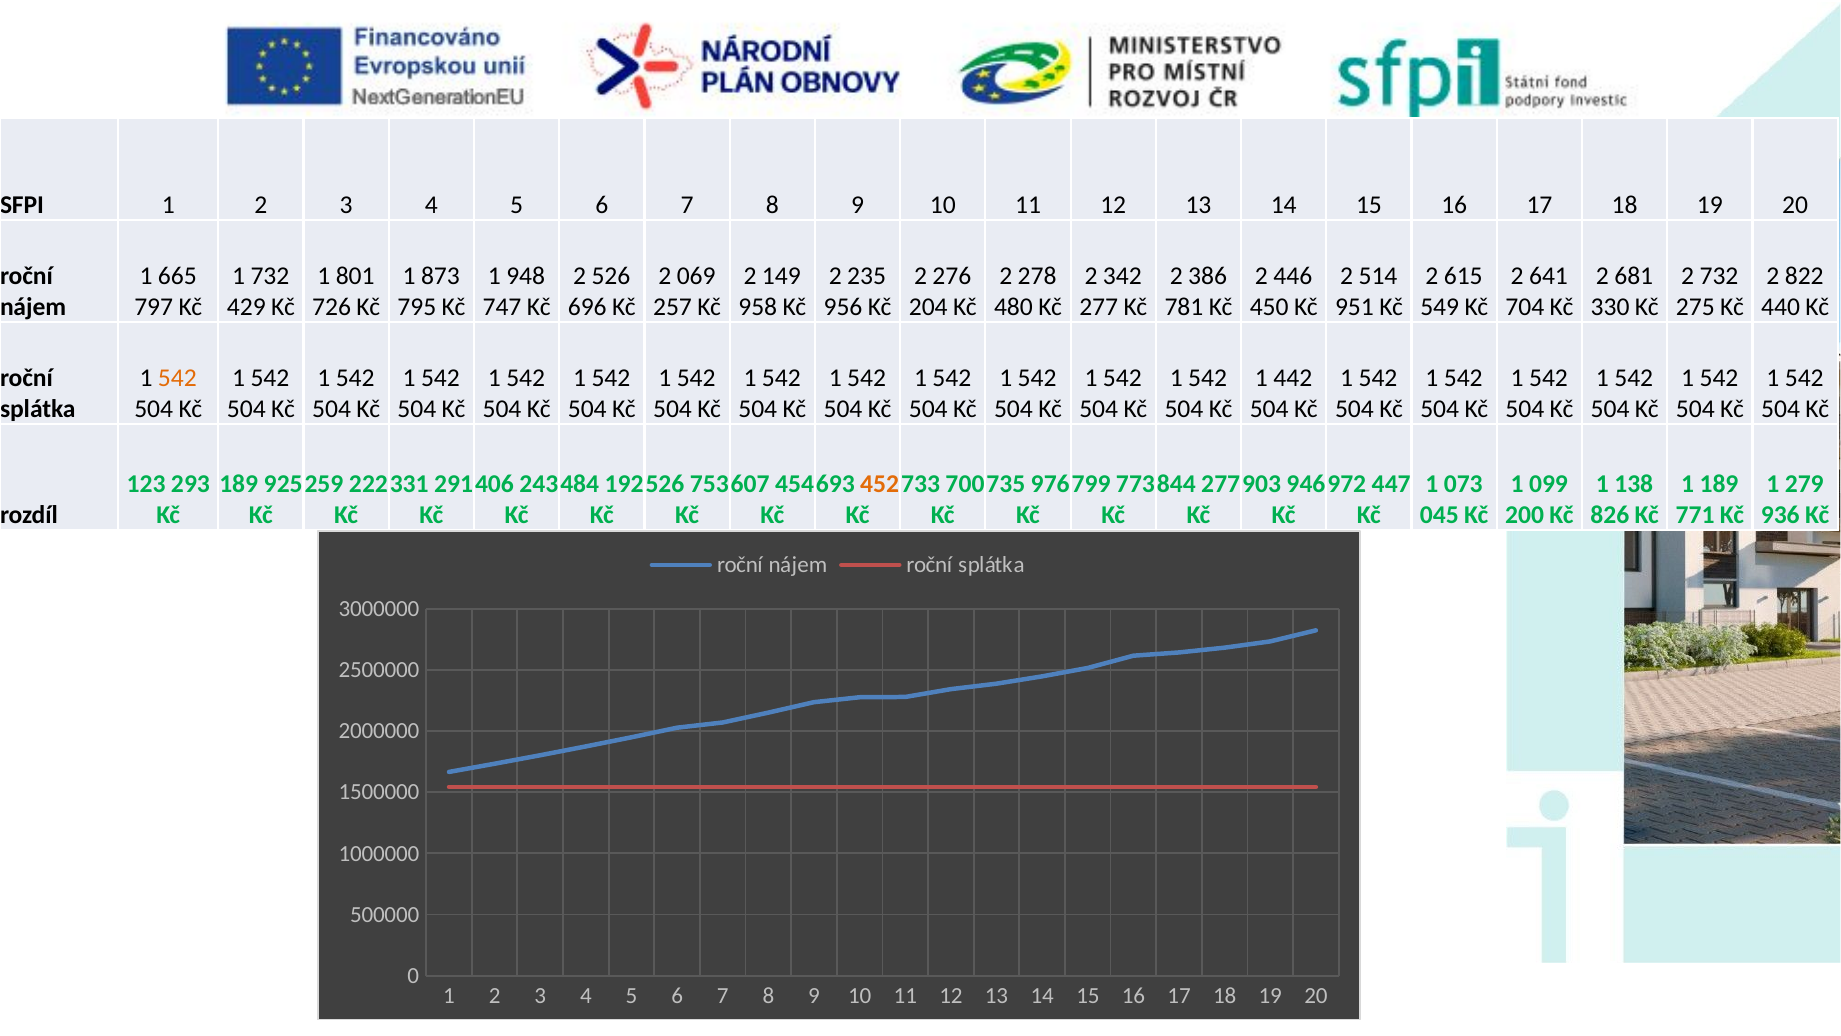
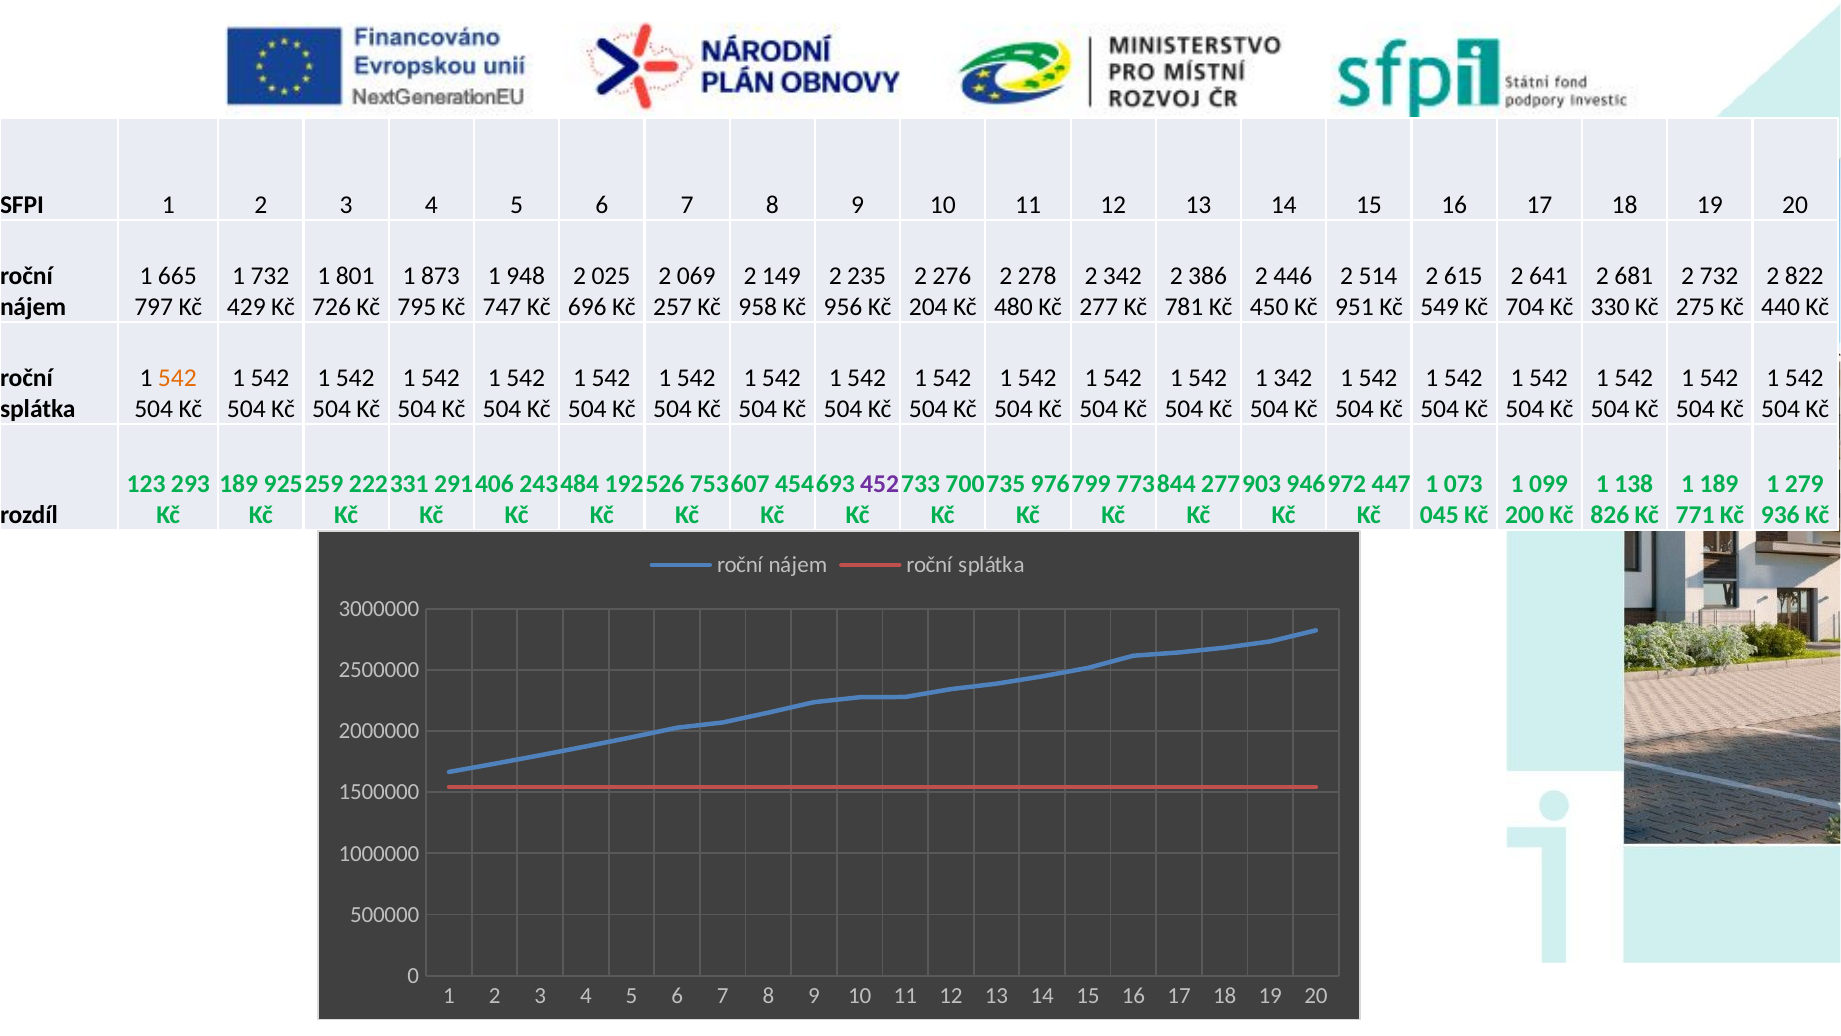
2 526: 526 -> 025
1 442: 442 -> 342
452 colour: orange -> purple
